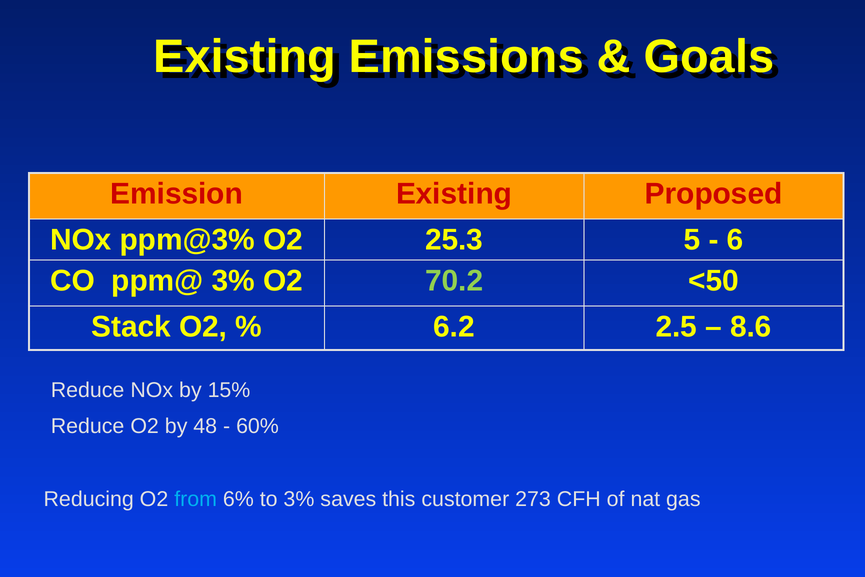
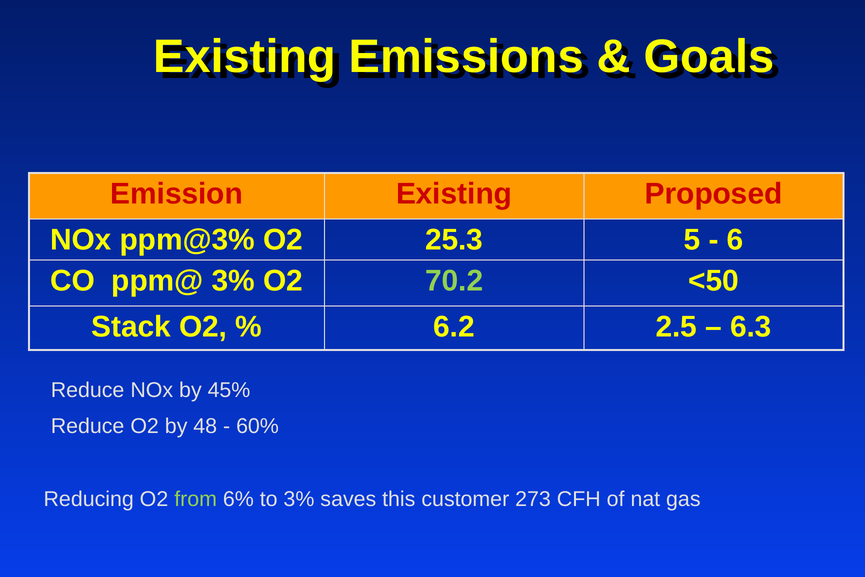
8.6: 8.6 -> 6.3
15%: 15% -> 45%
from colour: light blue -> light green
